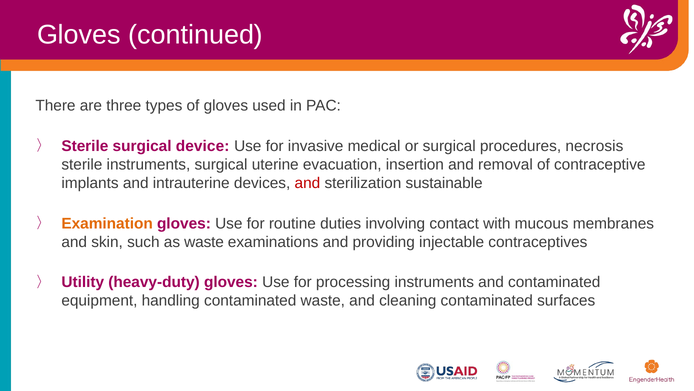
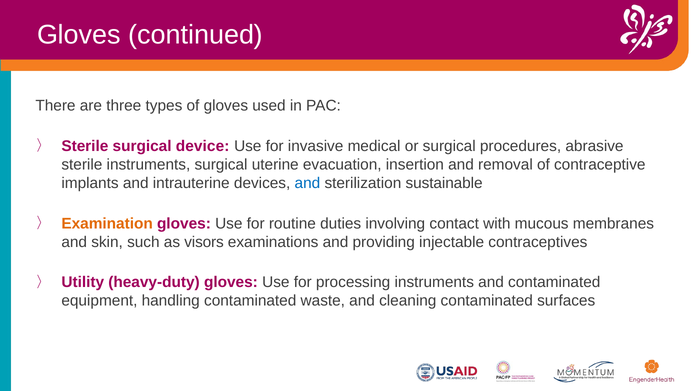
necrosis: necrosis -> abrasive
and at (307, 183) colour: red -> blue
as waste: waste -> visors
